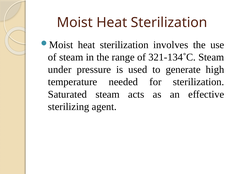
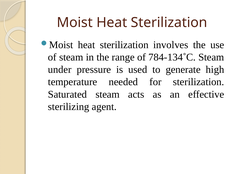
321-134˚C: 321-134˚C -> 784-134˚C
